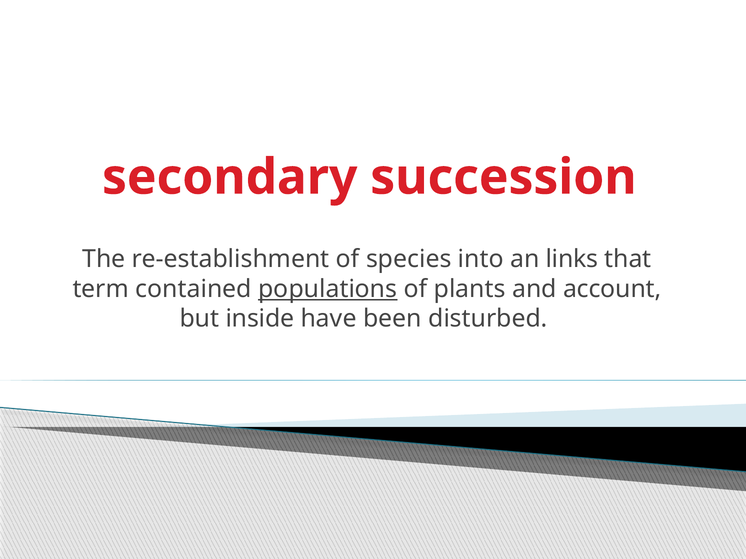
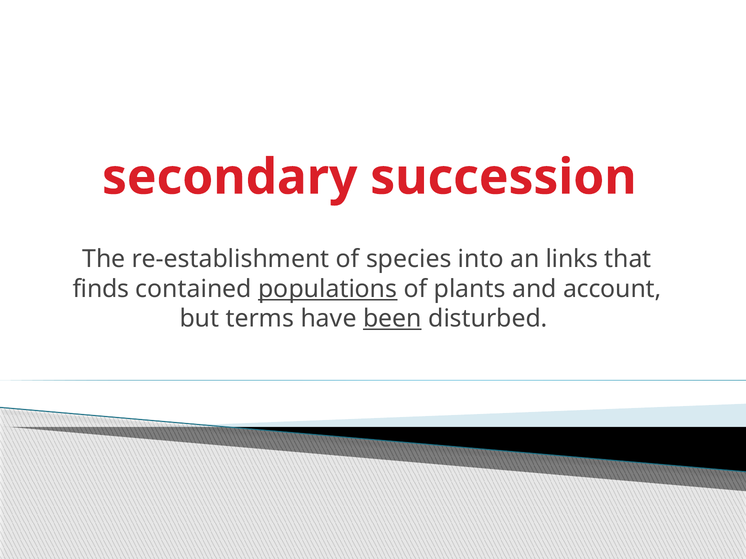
term: term -> finds
inside: inside -> terms
been underline: none -> present
